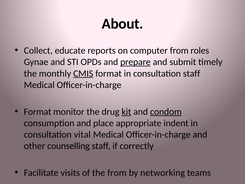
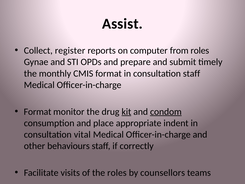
About: About -> Assist
educate: educate -> register
prepare underline: present -> none
CMIS underline: present -> none
counselling: counselling -> behaviours
the from: from -> roles
networking: networking -> counsellors
